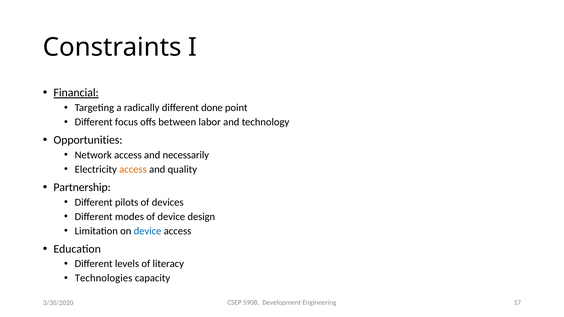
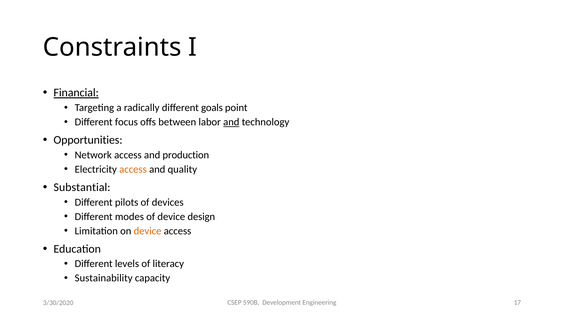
done: done -> goals
and at (231, 122) underline: none -> present
necessarily: necessarily -> production
Partnership: Partnership -> Substantial
device at (148, 231) colour: blue -> orange
Technologies: Technologies -> Sustainability
